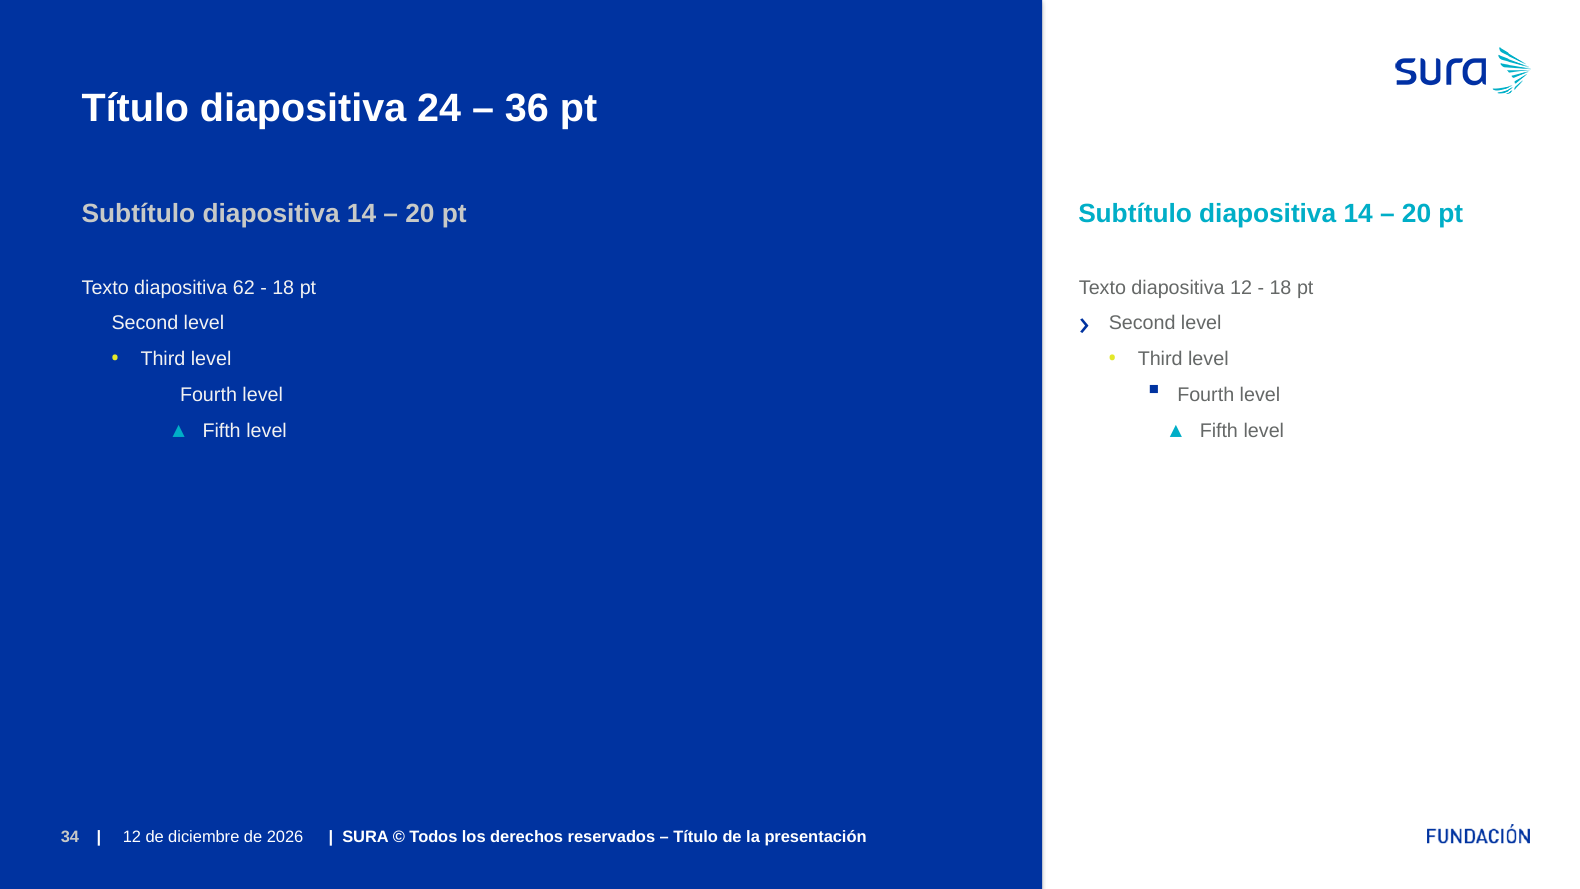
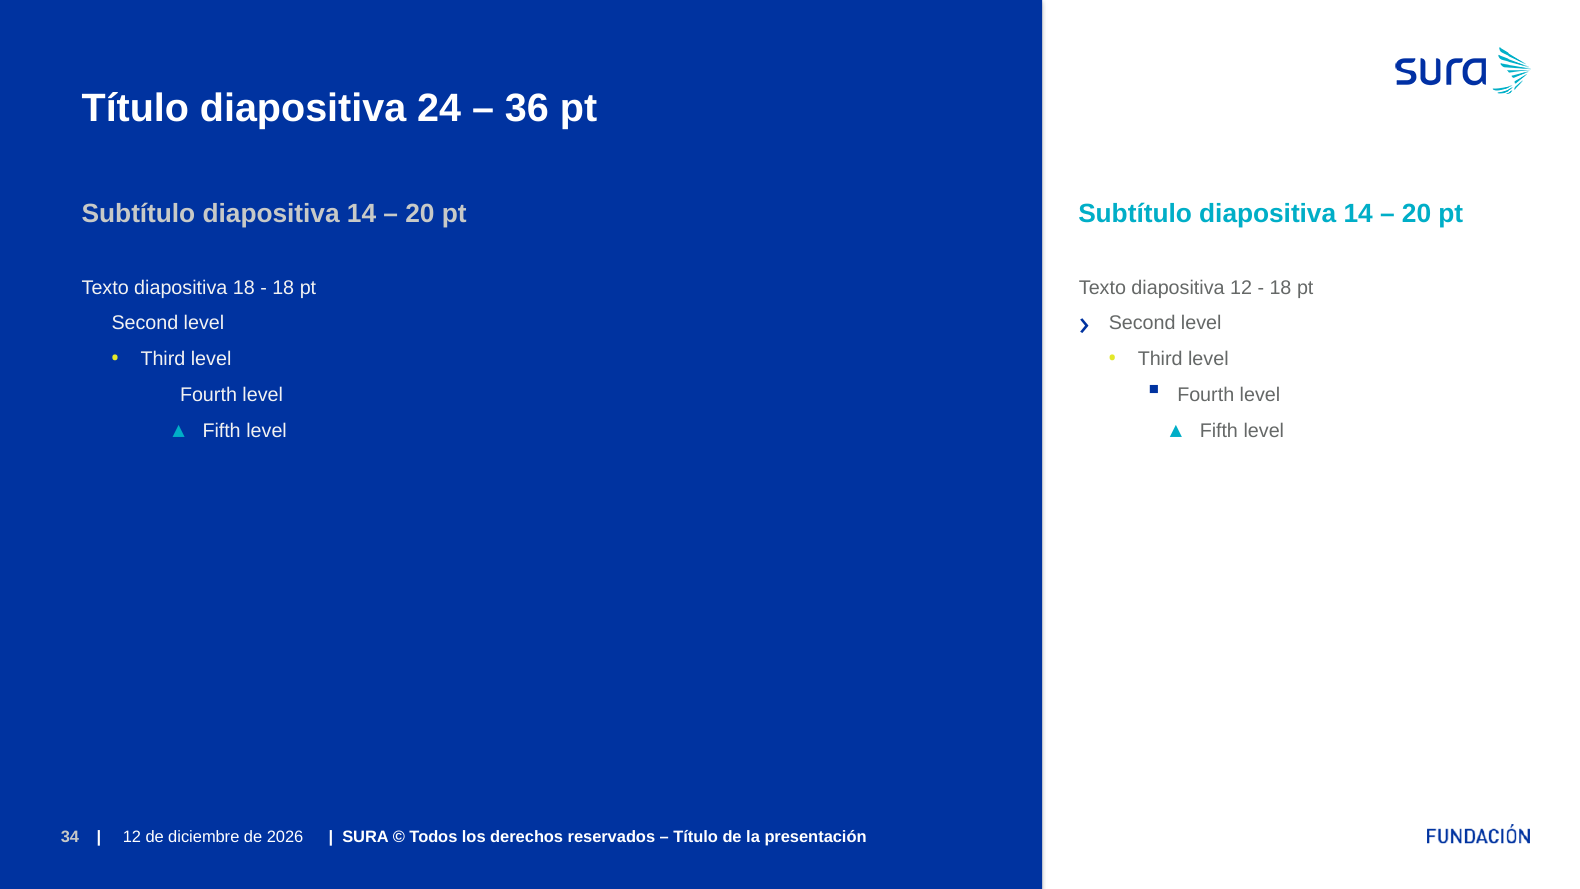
diapositiva 62: 62 -> 18
